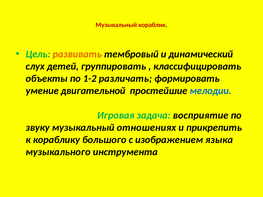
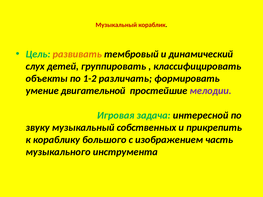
мелодии colour: blue -> purple
восприятие: восприятие -> интересной
отношениях: отношениях -> собственных
языка: языка -> часть
